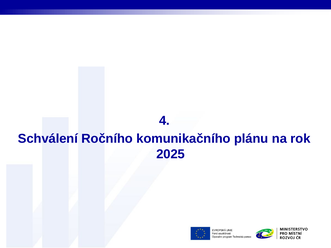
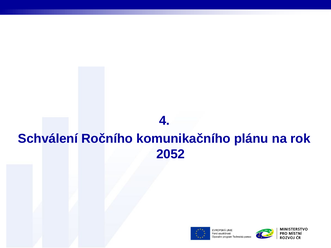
2025: 2025 -> 2052
